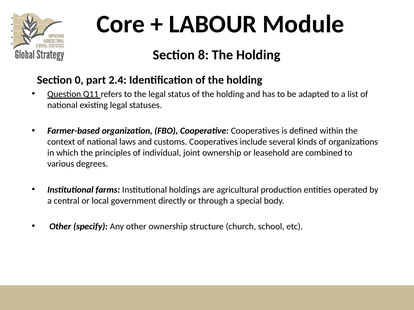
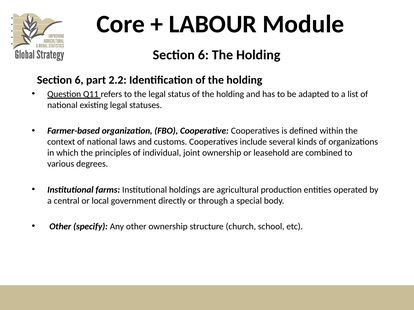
8 at (203, 55): 8 -> 6
0 at (79, 80): 0 -> 6
2.4: 2.4 -> 2.2
